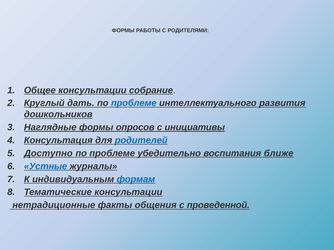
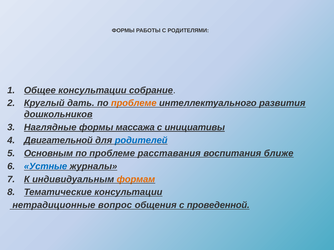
проблеме at (134, 103) colour: blue -> orange
опросов: опросов -> массажа
Консультация: Консультация -> Двигательной
Доступно: Доступно -> Основным
убедительно: убедительно -> расставания
формам colour: blue -> orange
факты: факты -> вопрос
